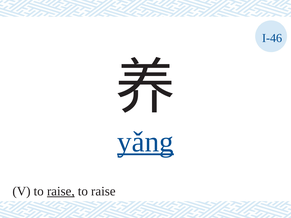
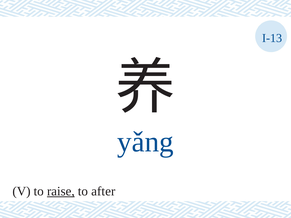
I-46: I-46 -> I-13
yǎng underline: present -> none
raise at (103, 191): raise -> after
